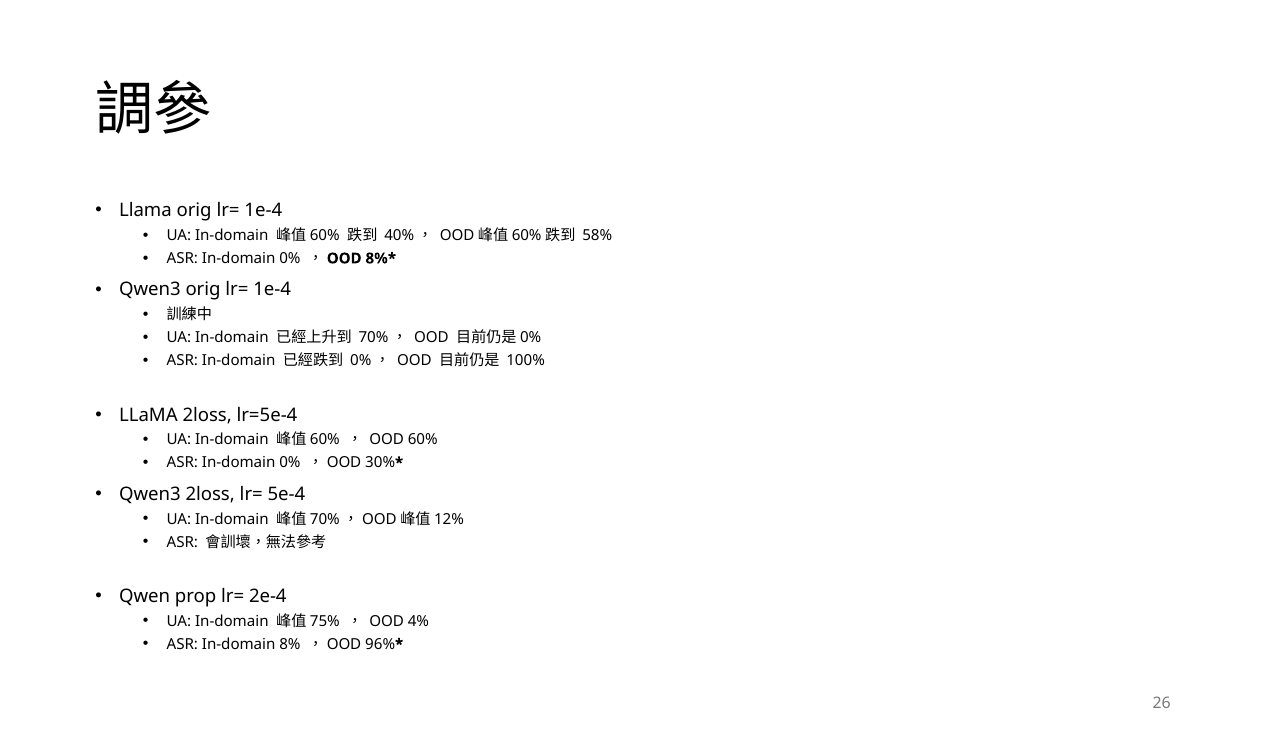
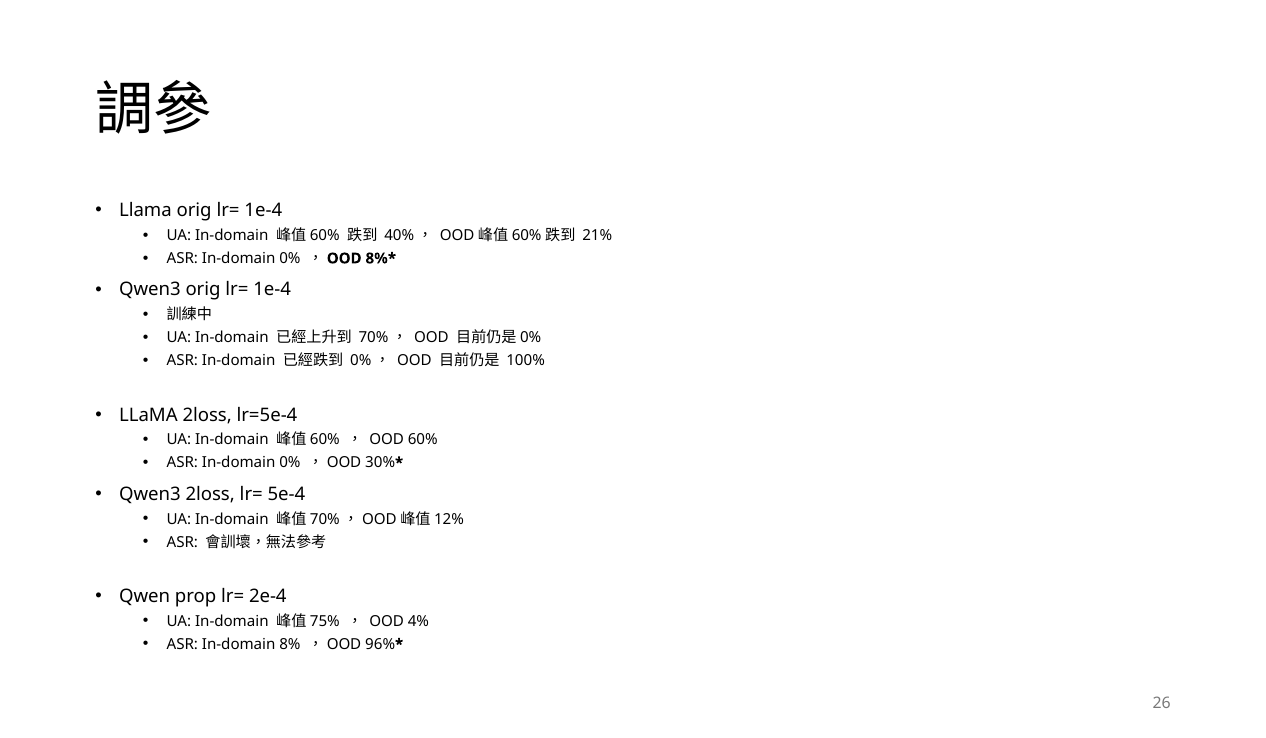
58%: 58% -> 21%
